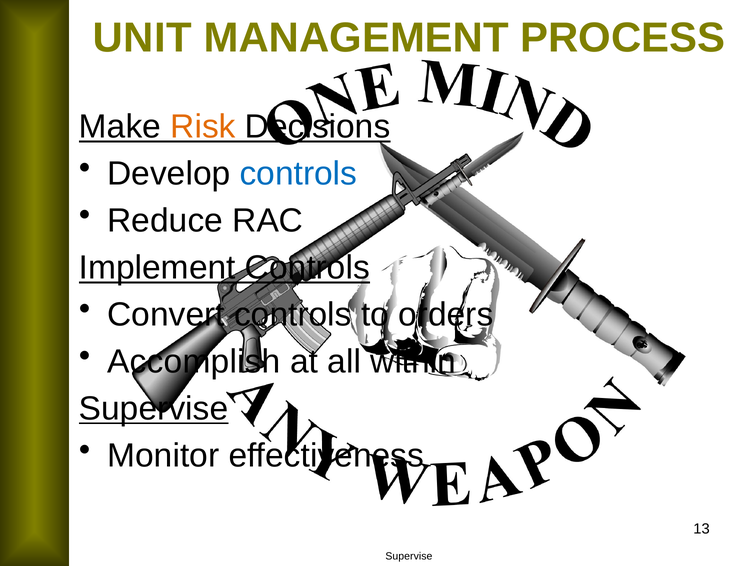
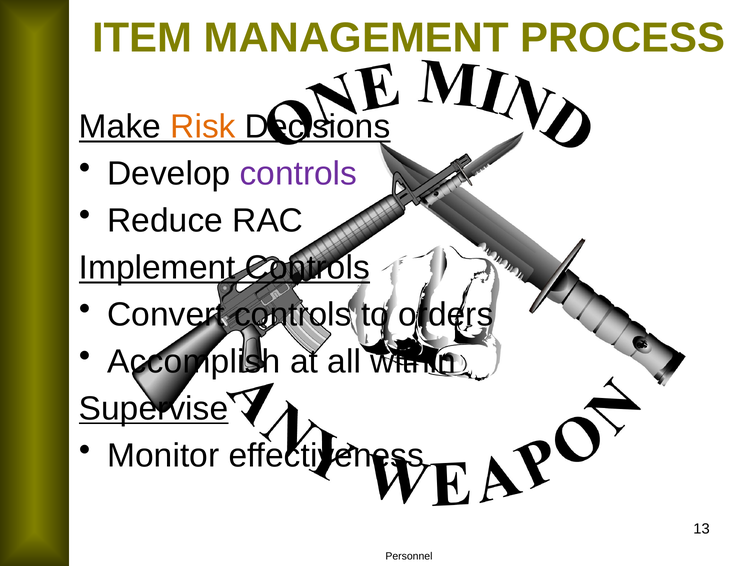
UNIT: UNIT -> ITEM
controls at (298, 174) colour: blue -> purple
Supervise at (409, 557): Supervise -> Personnel
